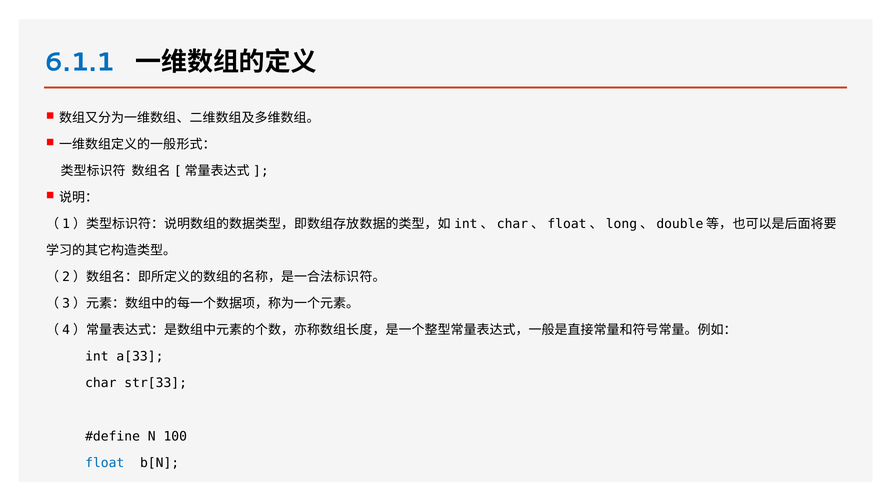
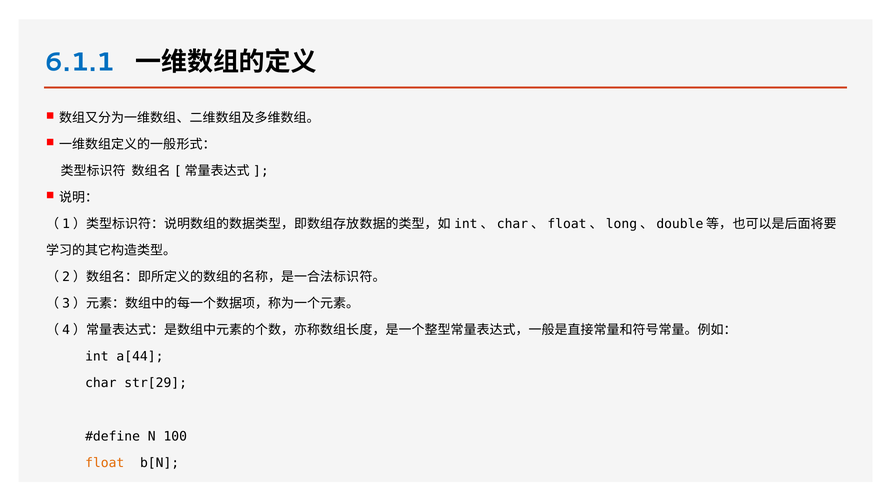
a[33: a[33 -> a[44
str[33: str[33 -> str[29
float colour: blue -> orange
